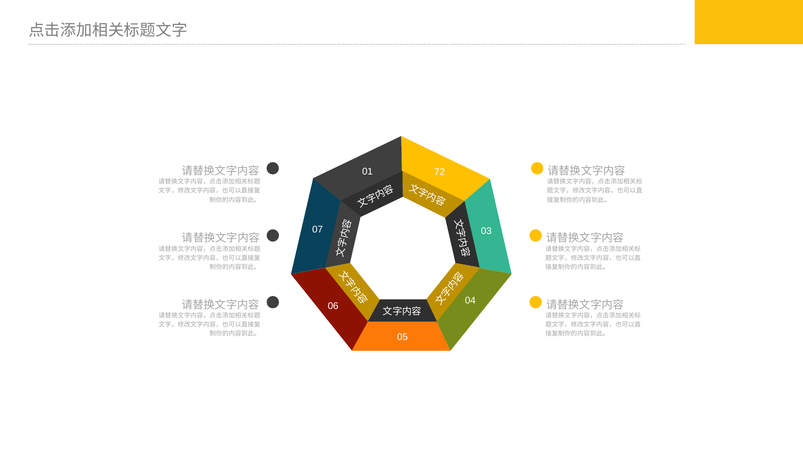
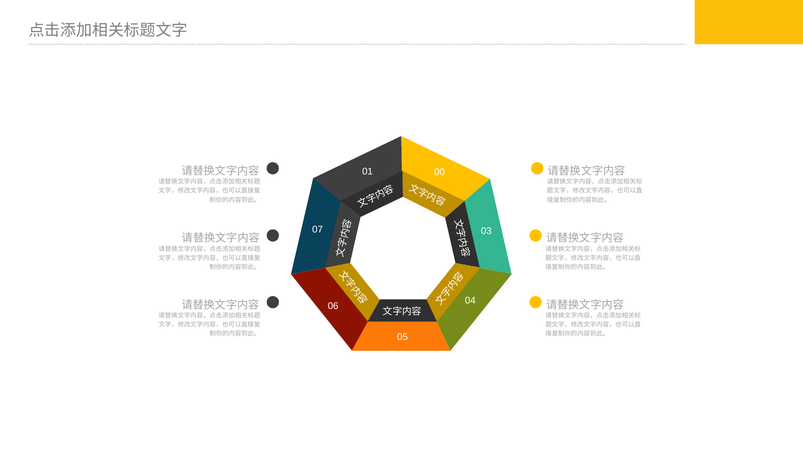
72: 72 -> 00
